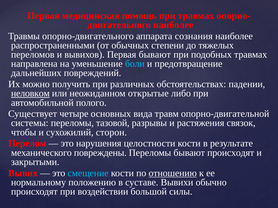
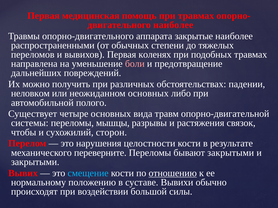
сознания: сознания -> закрытые
Первая бывают: бывают -> коленях
боли colour: light blue -> pink
неловком underline: present -> none
неожиданном открытые: открытые -> основных
тазовой: тазовой -> мышцы
повреждены: повреждены -> переверните
бывают происходят: происходят -> закрытыми
